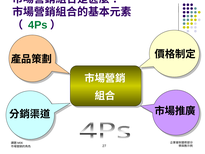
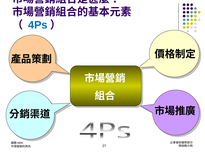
4Ps colour: green -> blue
